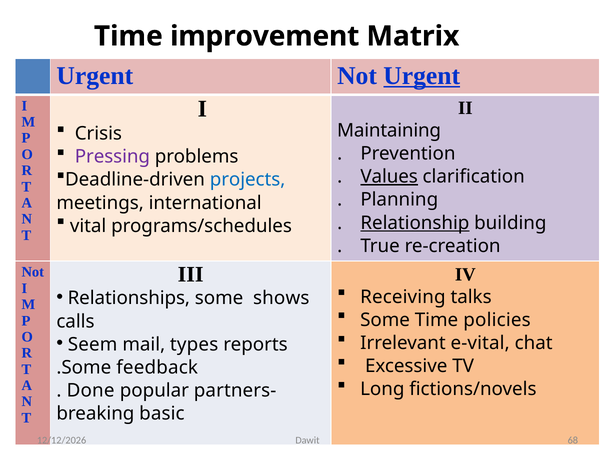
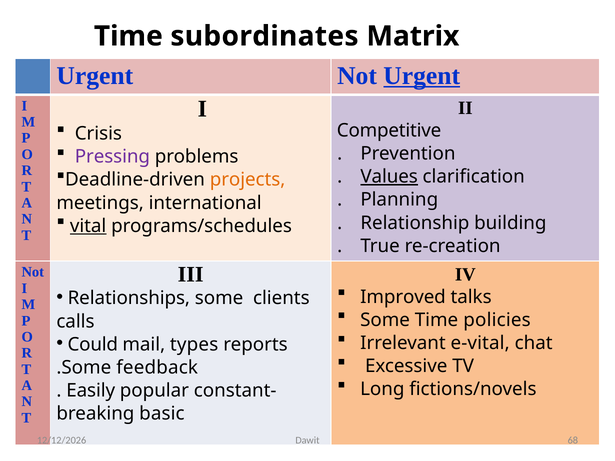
improvement: improvement -> subordinates
Maintaining: Maintaining -> Competitive
projects colour: blue -> orange
vital underline: none -> present
Relationship underline: present -> none
Receiving: Receiving -> Improved
shows: shows -> clients
Seem: Seem -> Could
Done: Done -> Easily
partners-: partners- -> constant-
